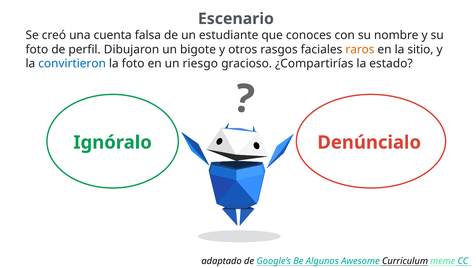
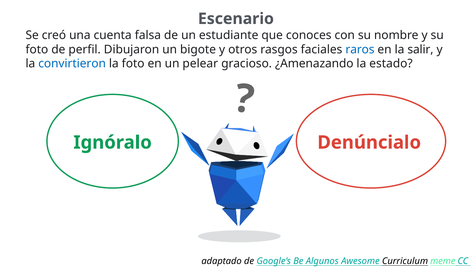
raros colour: orange -> blue
sitio: sitio -> salir
riesgo: riesgo -> pelear
¿Compartirías: ¿Compartirías -> ¿Amenazando
